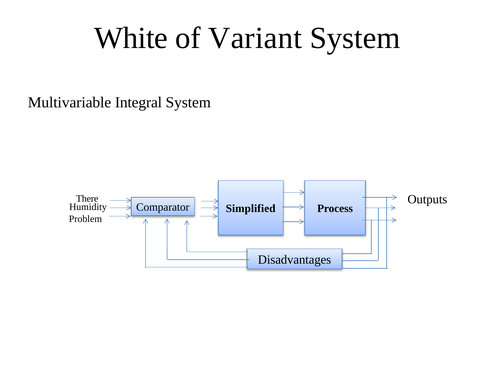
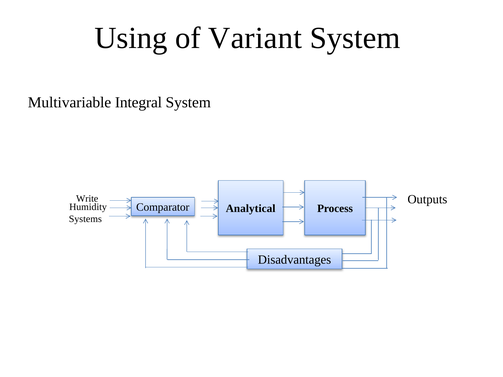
White: White -> Using
There: There -> Write
Simplified: Simplified -> Analytical
Problem: Problem -> Systems
